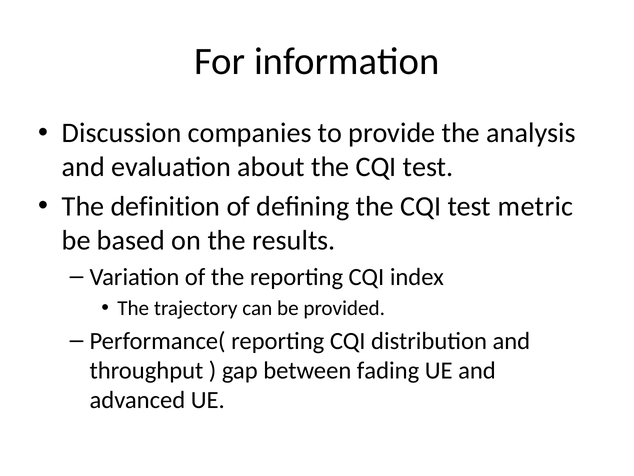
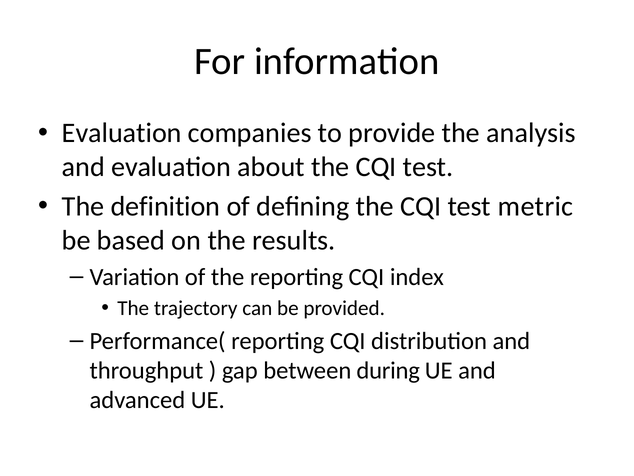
Discussion at (122, 133): Discussion -> Evaluation
fading: fading -> during
